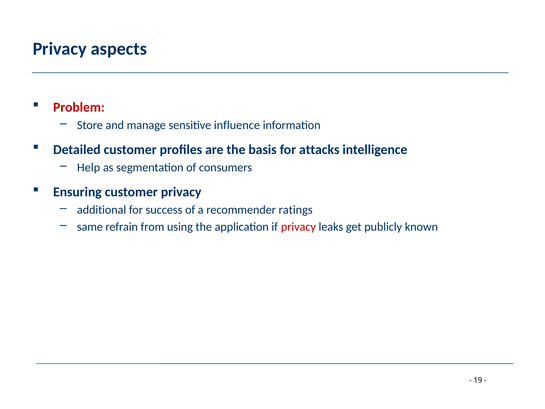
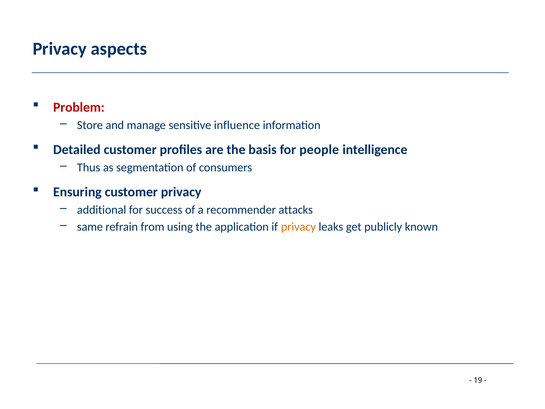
attacks: attacks -> people
Help: Help -> Thus
ratings: ratings -> attacks
privacy at (298, 227) colour: red -> orange
